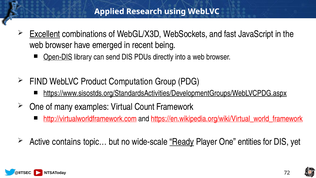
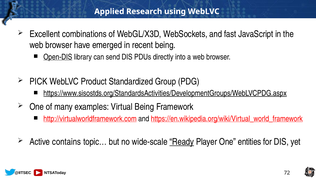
Excellent underline: present -> none
FIND: FIND -> PICK
Computation: Computation -> Standardized
Virtual Count: Count -> Being
